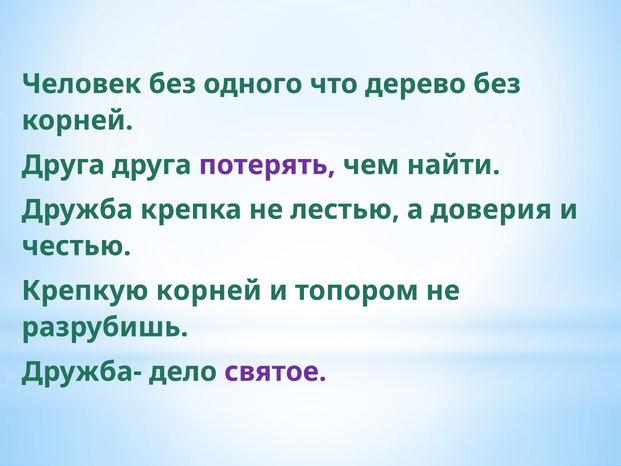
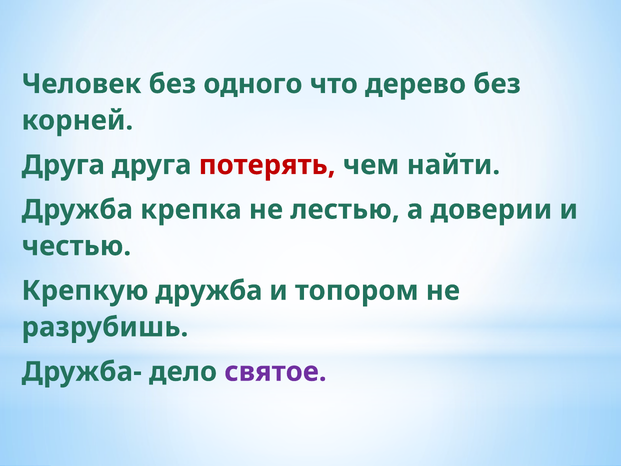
потерять colour: purple -> red
доверия: доверия -> доверии
Крепкую корней: корней -> дружба
